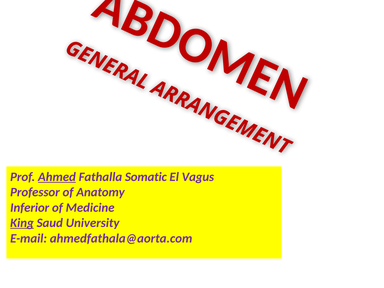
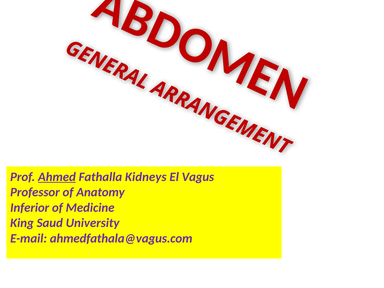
Somatic: Somatic -> Kidneys
King underline: present -> none
ahmedfathala@aorta.com: ahmedfathala@aorta.com -> ahmedfathala@vagus.com
